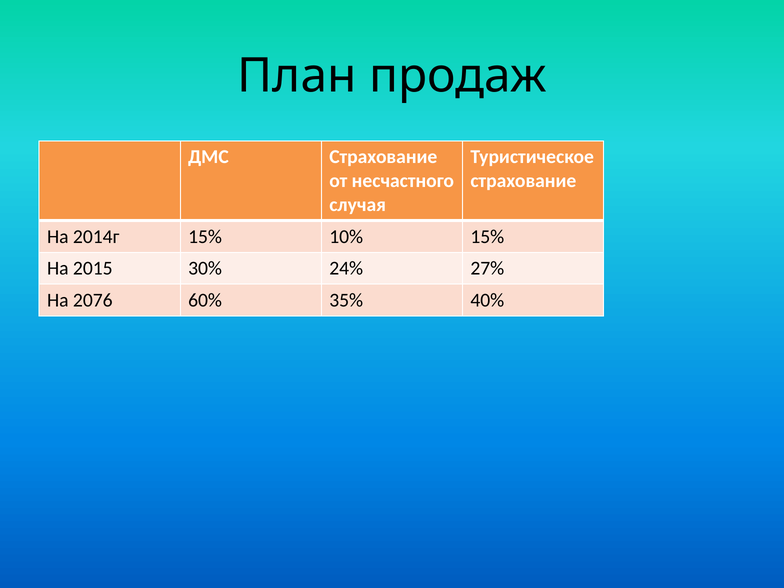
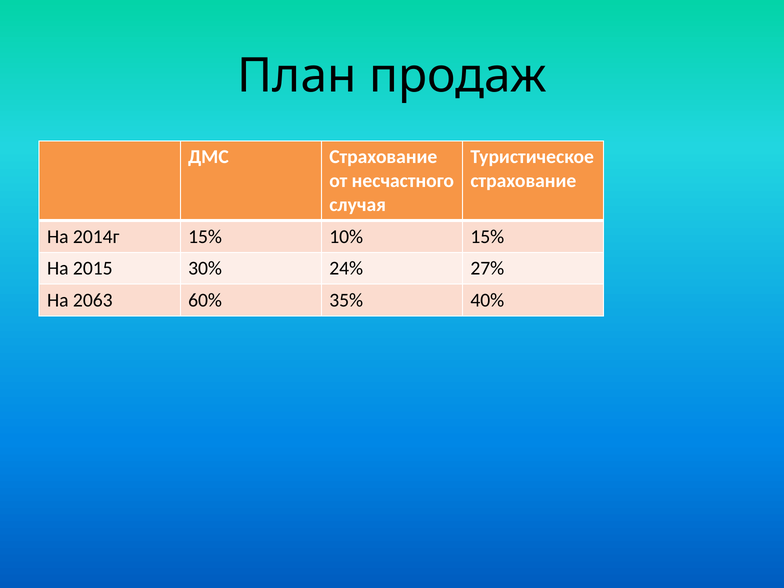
2076: 2076 -> 2063
